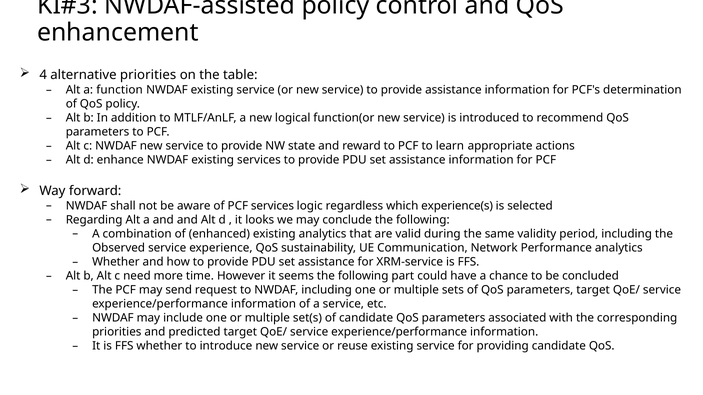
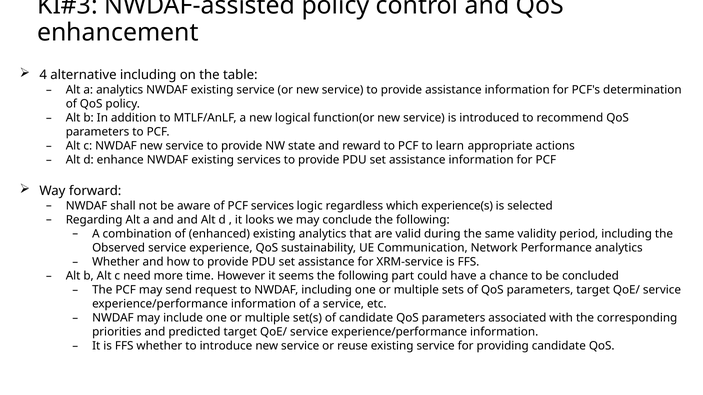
alternative priorities: priorities -> including
a function: function -> analytics
